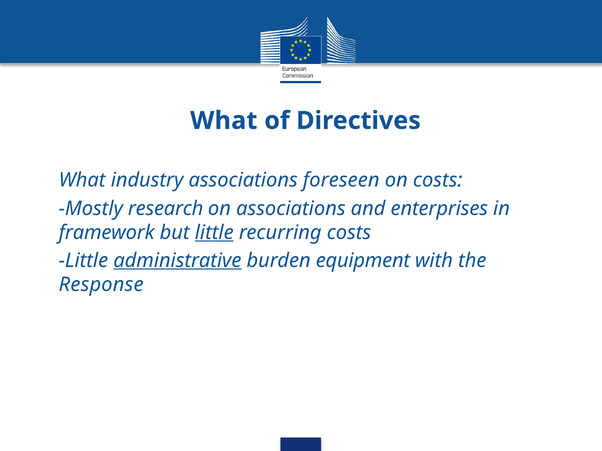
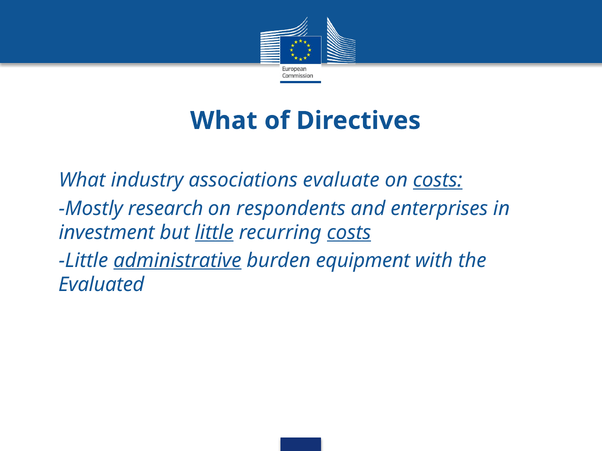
foreseen: foreseen -> evaluate
costs at (438, 181) underline: none -> present
on associations: associations -> respondents
framework: framework -> investment
costs at (349, 233) underline: none -> present
Response: Response -> Evaluated
